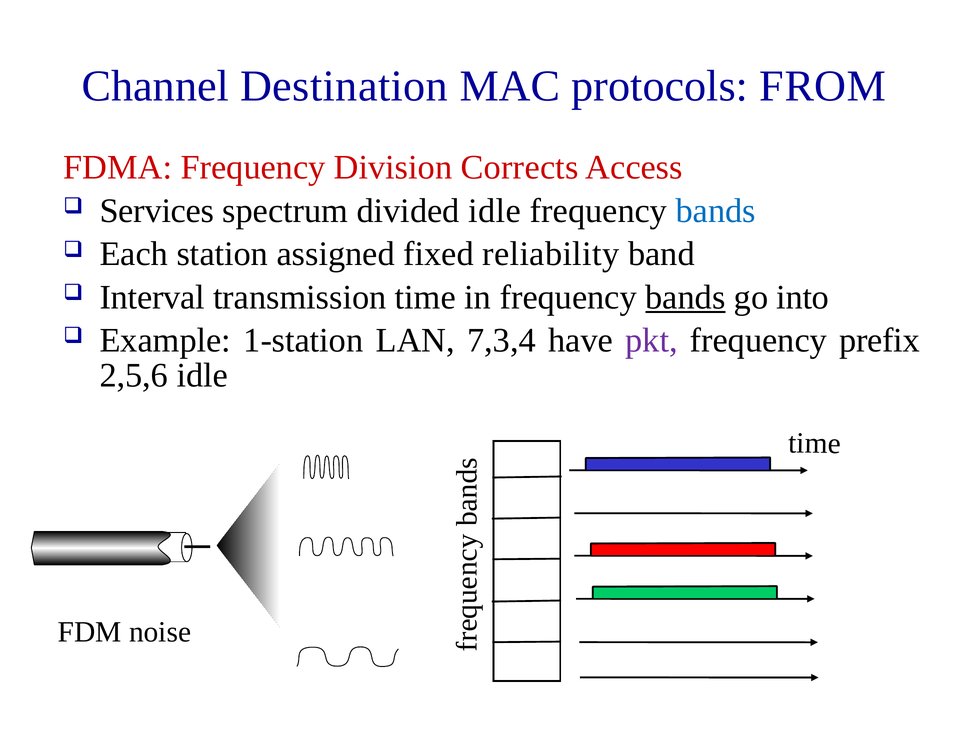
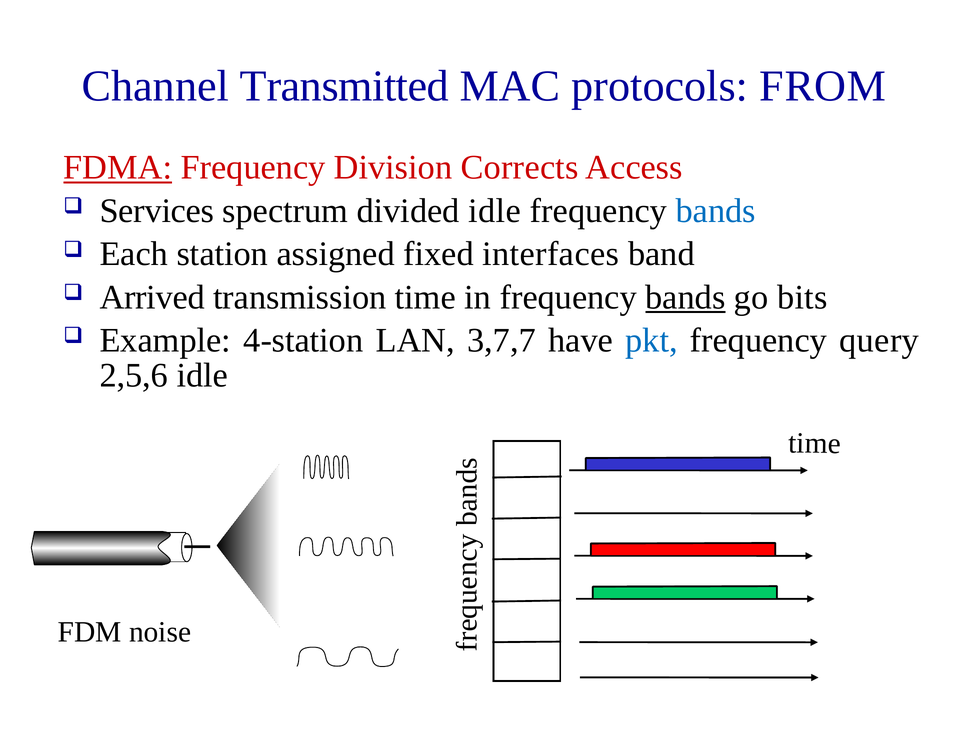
Destination: Destination -> Transmitted
FDMA underline: none -> present
reliability: reliability -> interfaces
Interval: Interval -> Arrived
into: into -> bits
1-station: 1-station -> 4-station
7,3,4: 7,3,4 -> 3,7,7
pkt colour: purple -> blue
prefix: prefix -> query
